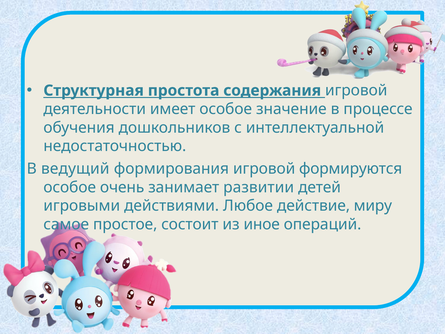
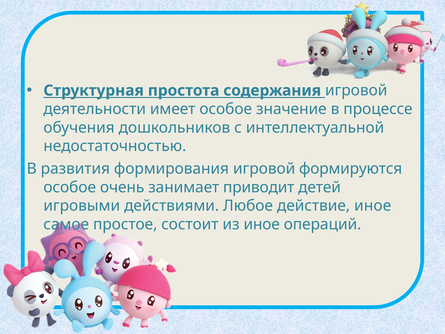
ведущий: ведущий -> развития
развитии: развитии -> приводит
действие миру: миру -> иное
